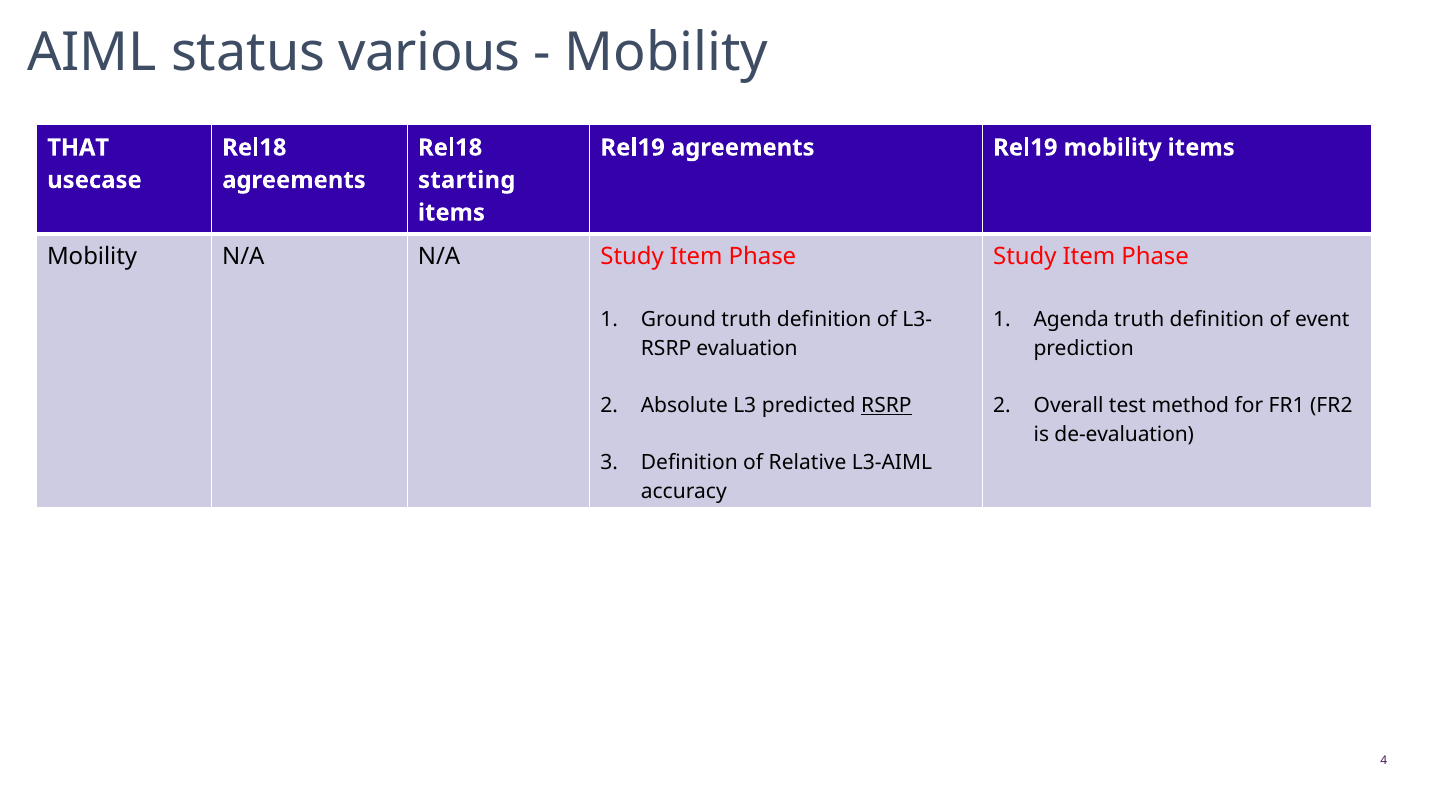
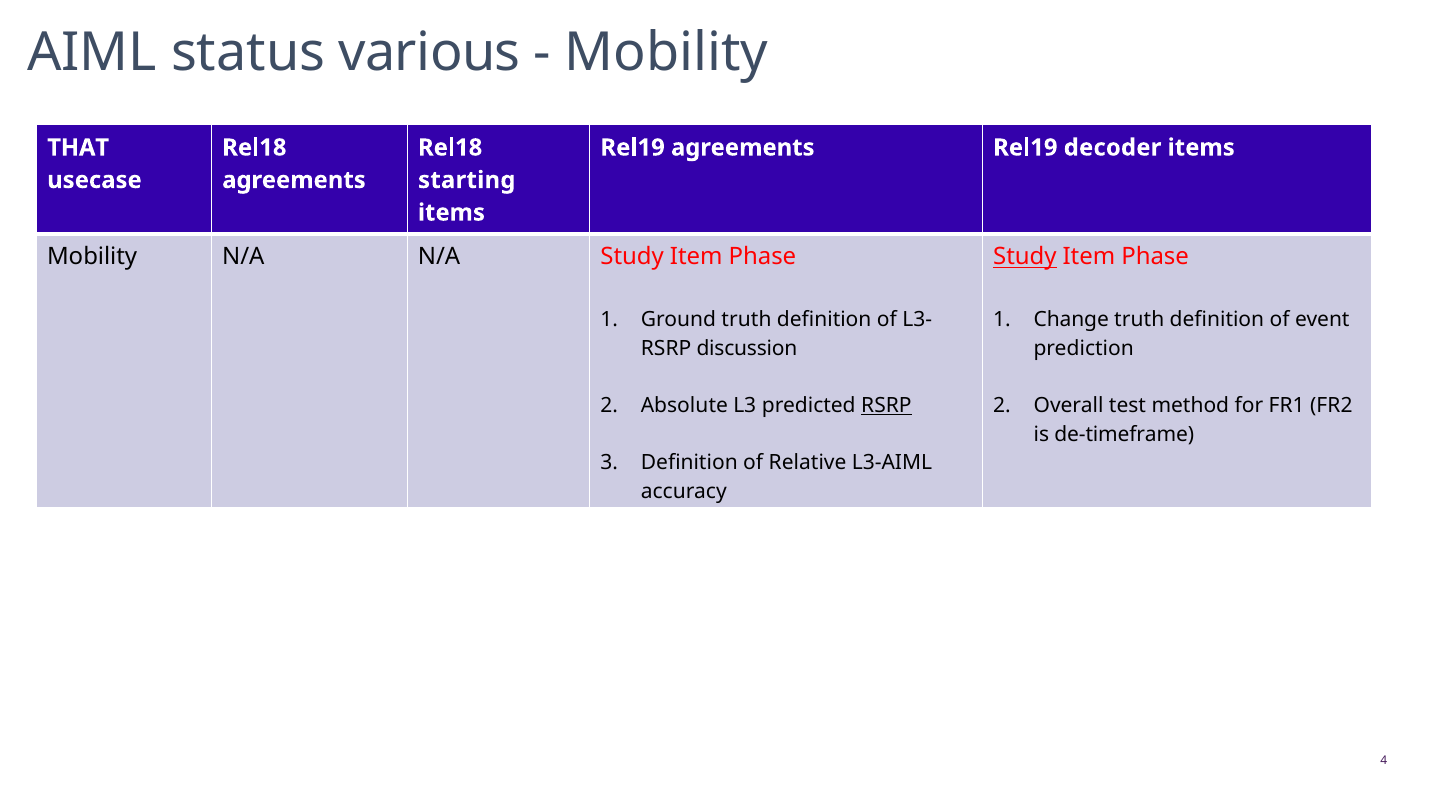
Rel19 mobility: mobility -> decoder
Study at (1025, 257) underline: none -> present
Agenda: Agenda -> Change
evaluation: evaluation -> discussion
de-evaluation: de-evaluation -> de-timeframe
